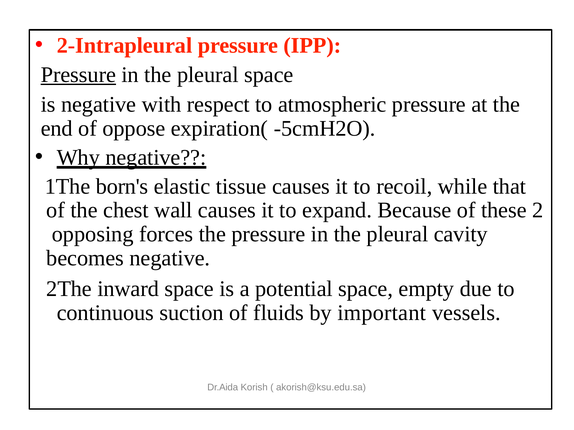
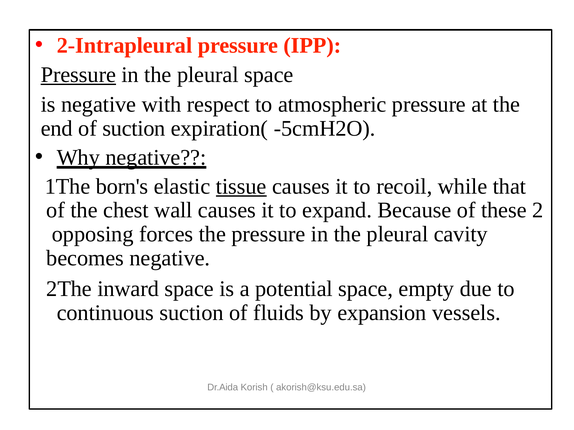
of oppose: oppose -> suction
tissue underline: none -> present
important: important -> expansion
